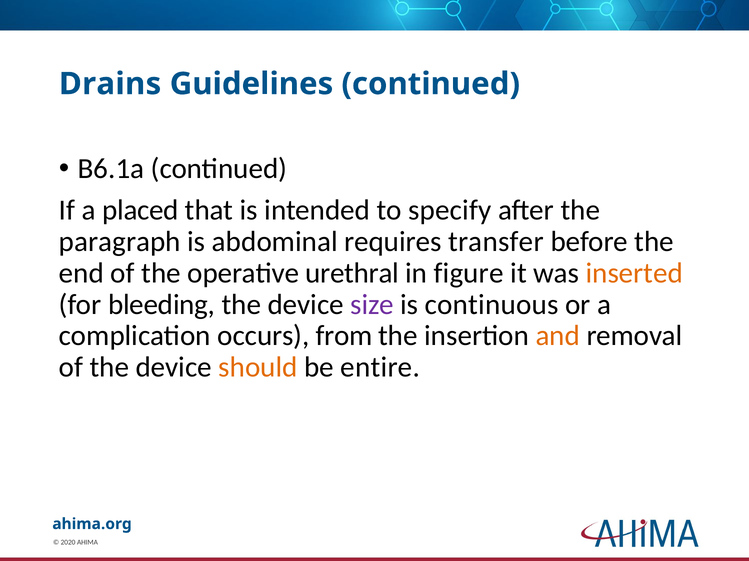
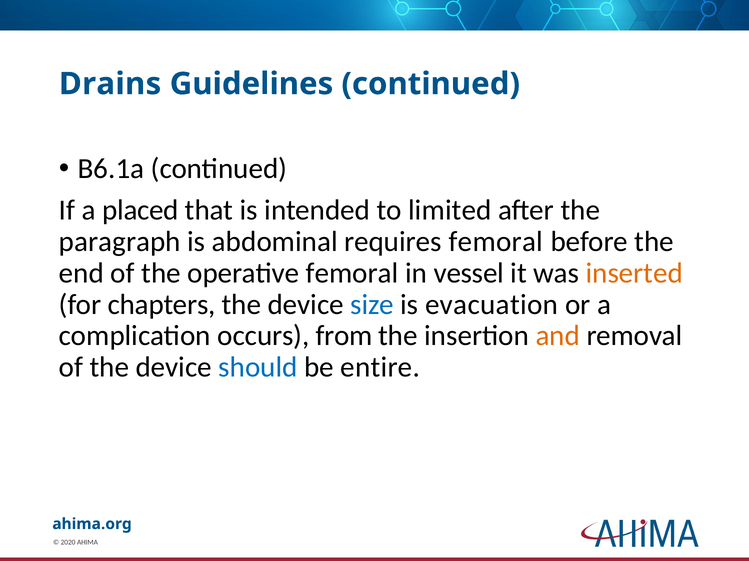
specify: specify -> limited
requires transfer: transfer -> femoral
operative urethral: urethral -> femoral
figure: figure -> vessel
bleeding: bleeding -> chapters
size colour: purple -> blue
continuous: continuous -> evacuation
should colour: orange -> blue
